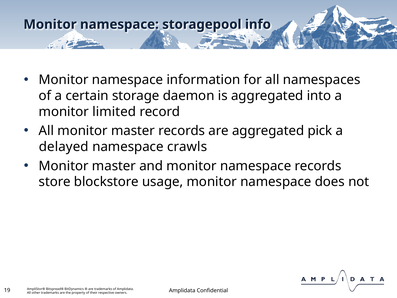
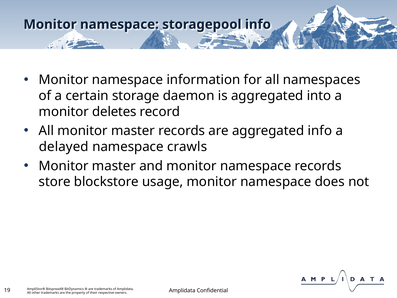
limited: limited -> deletes
aggregated pick: pick -> info
